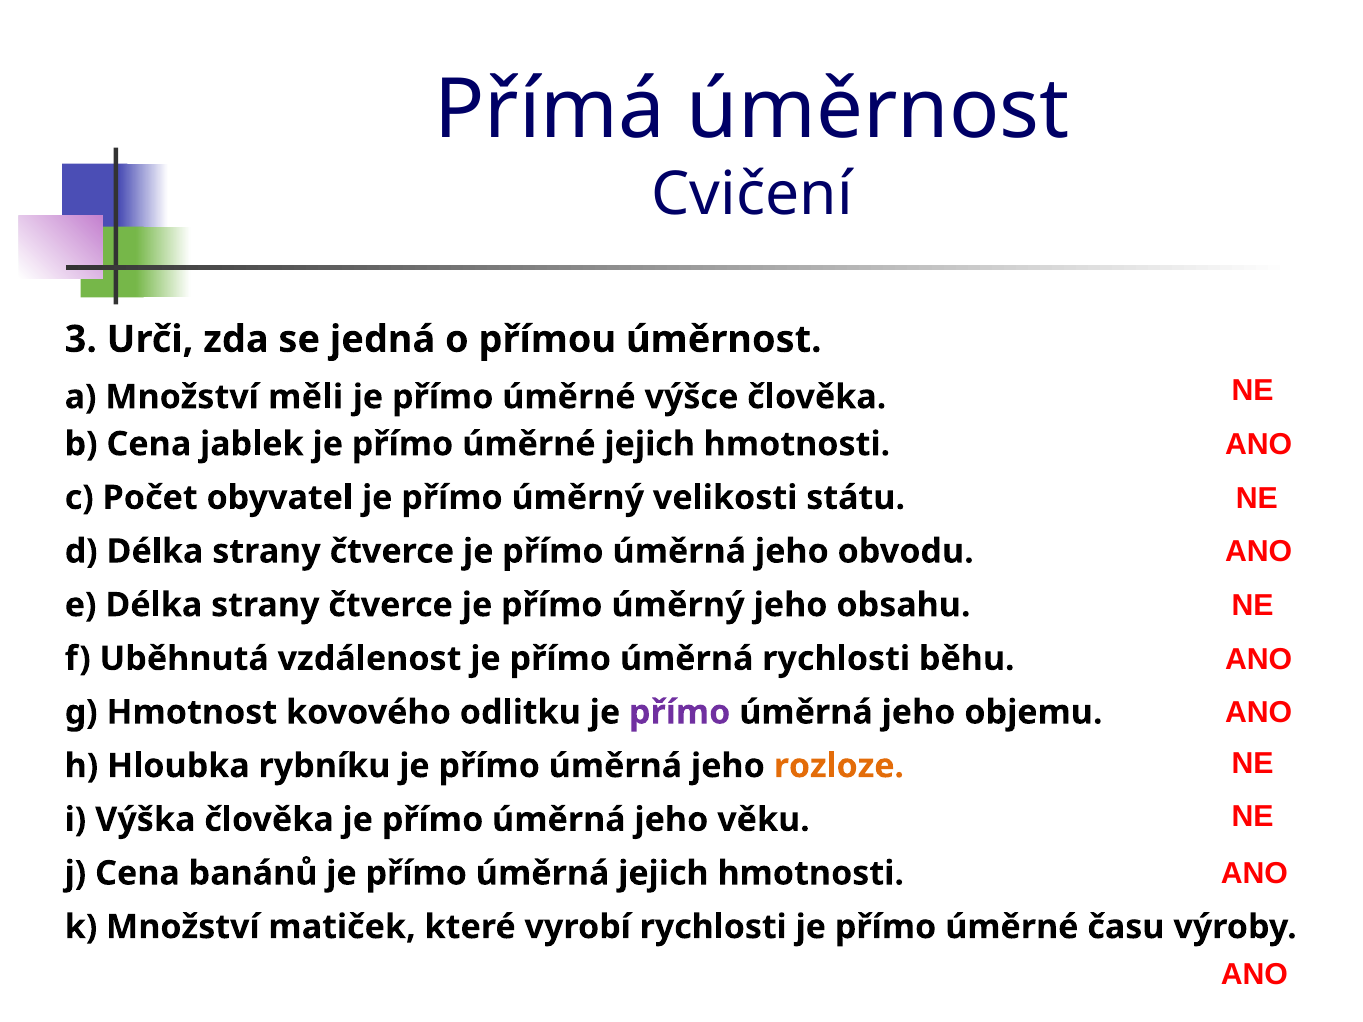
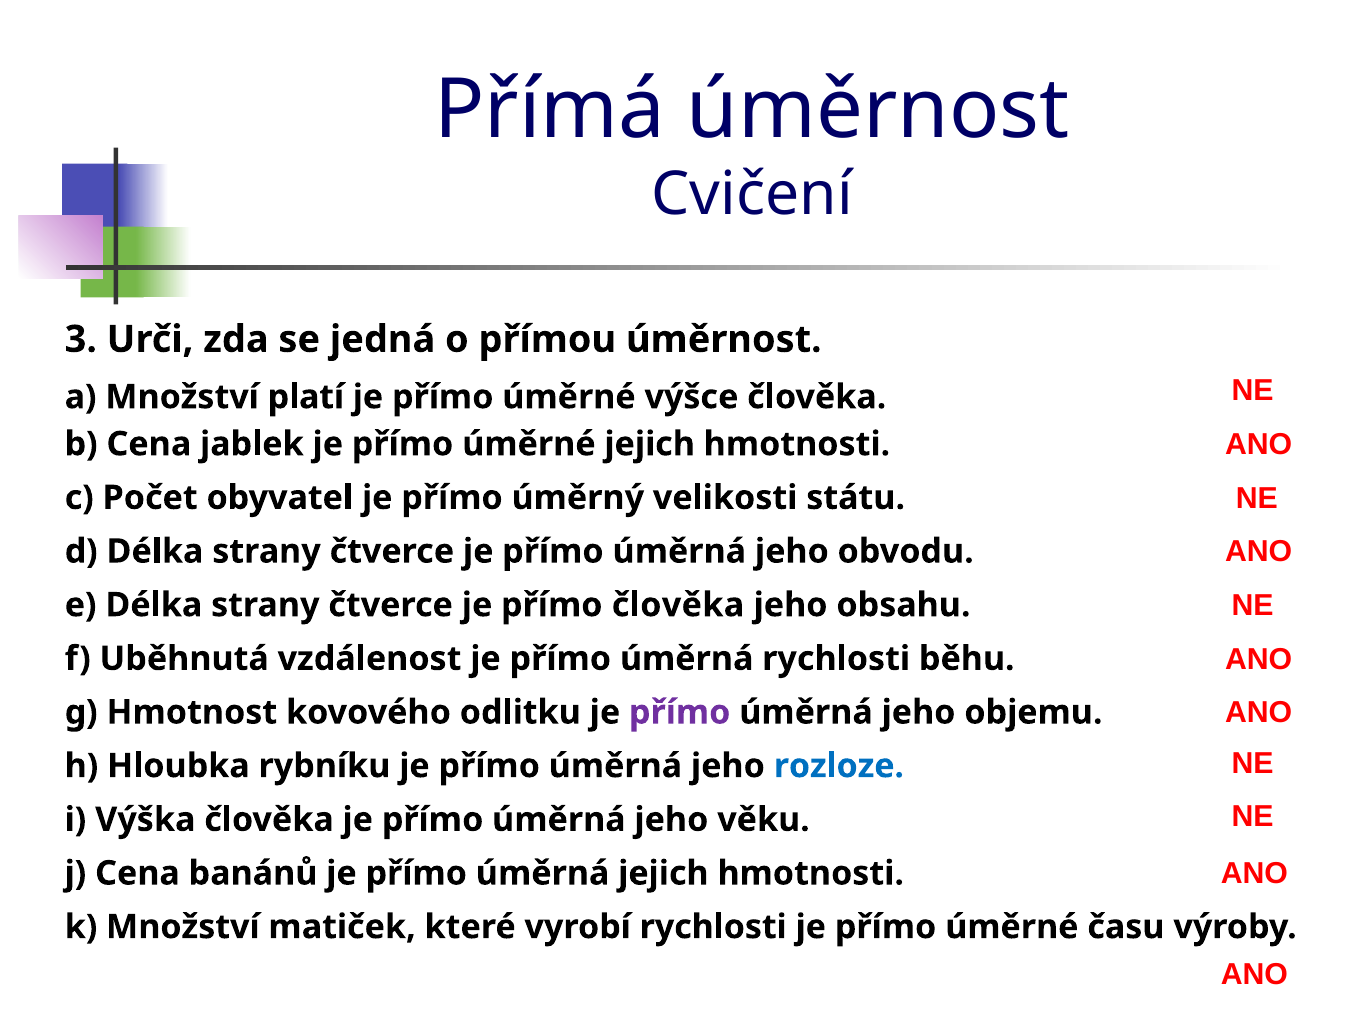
měli: měli -> platí
čtverce je přímo úměrný: úměrný -> člověka
rozloze colour: orange -> blue
